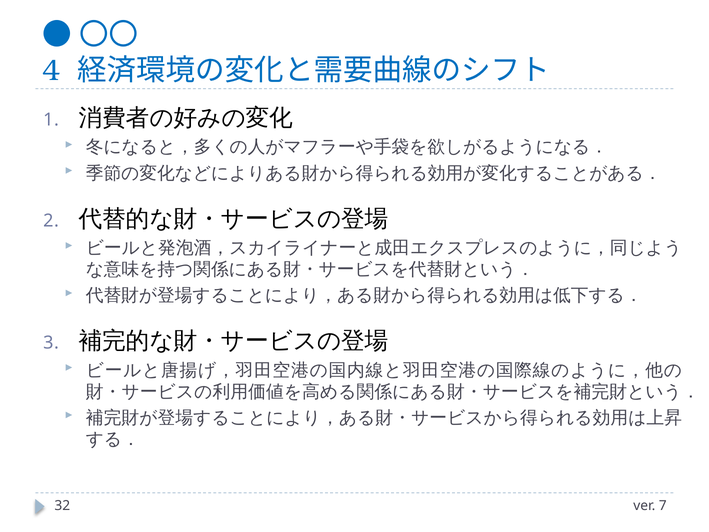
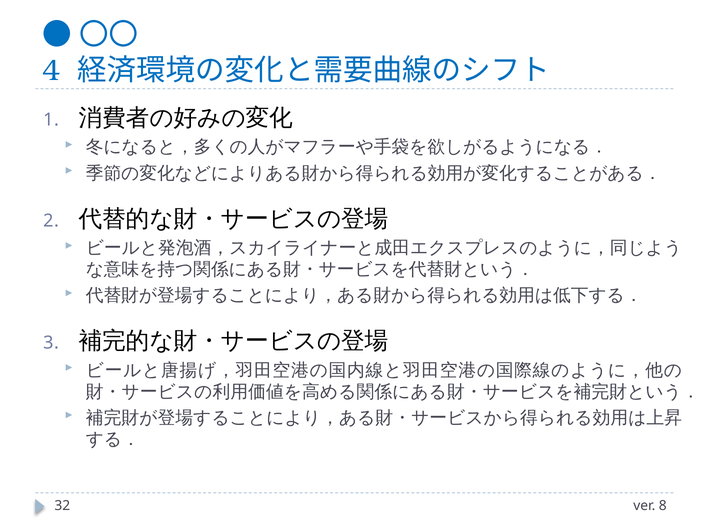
7: 7 -> 8
